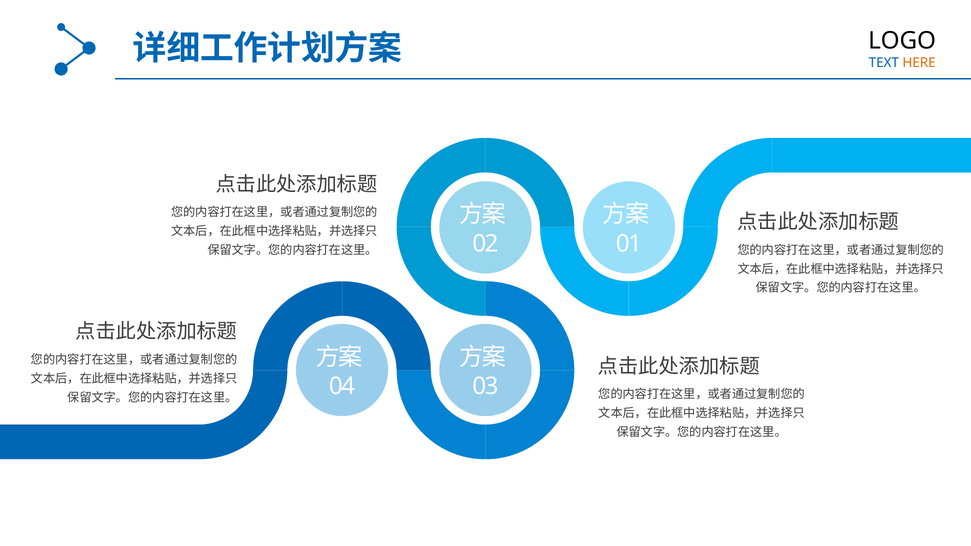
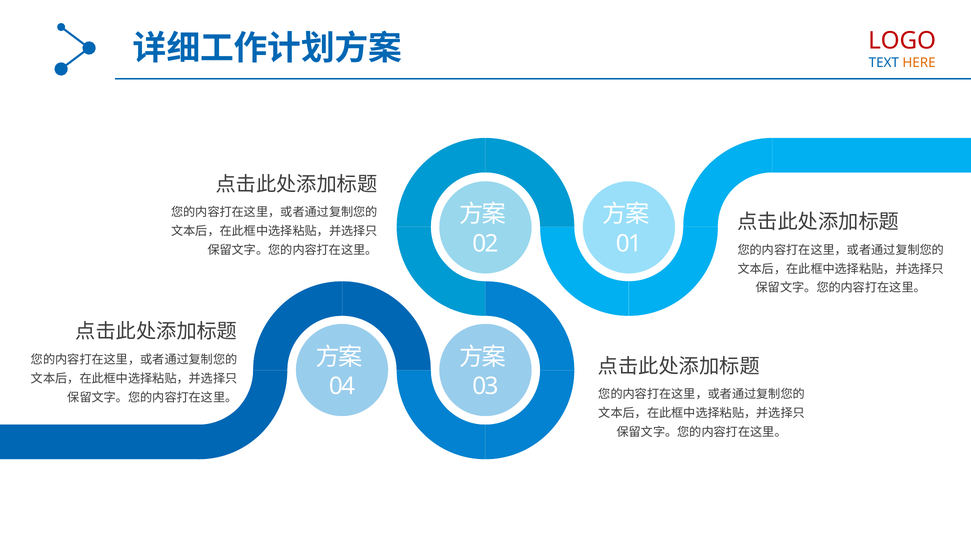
LOGO colour: black -> red
